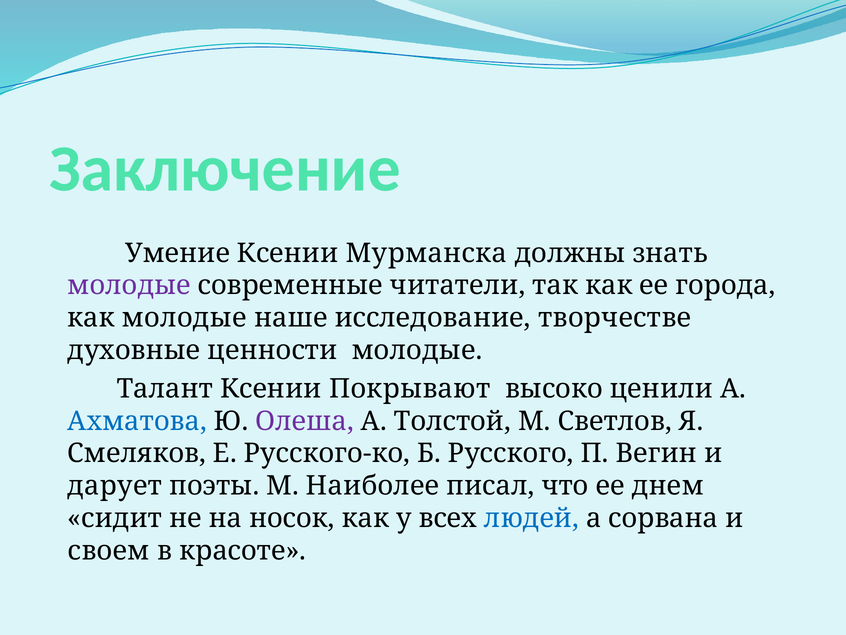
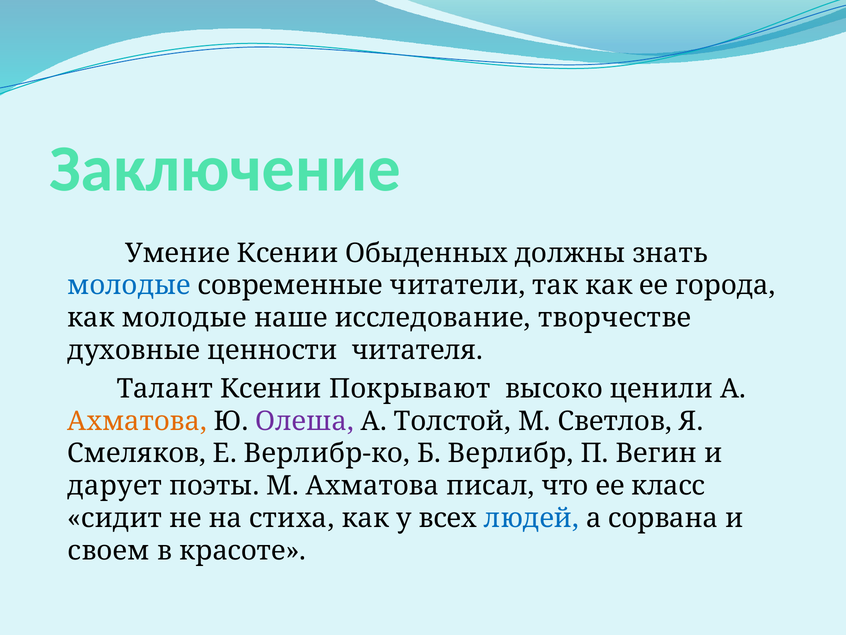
Мурманска: Мурманска -> Обыденных
молодые at (129, 285) colour: purple -> blue
ценности молодые: молодые -> читателя
Ахматова at (137, 421) colour: blue -> orange
Русского-ко: Русского-ко -> Верлибр-ко
Русского: Русского -> Верлибр
М Наиболее: Наиболее -> Ахматова
днем: днем -> класс
носок: носок -> стиха
